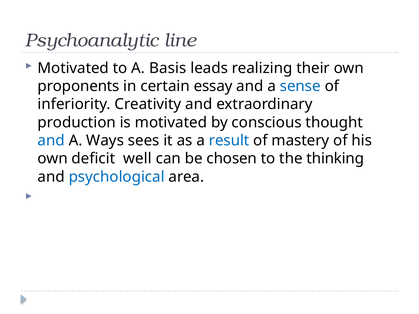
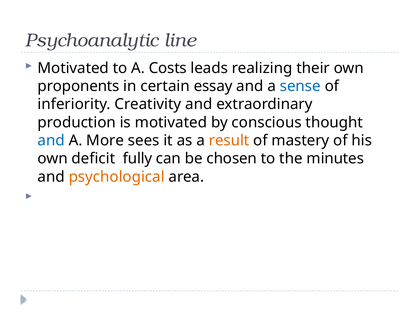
Basis: Basis -> Costs
Ways: Ways -> More
result colour: blue -> orange
well: well -> fully
thinking: thinking -> minutes
psychological colour: blue -> orange
